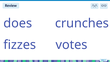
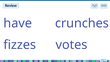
does: does -> have
